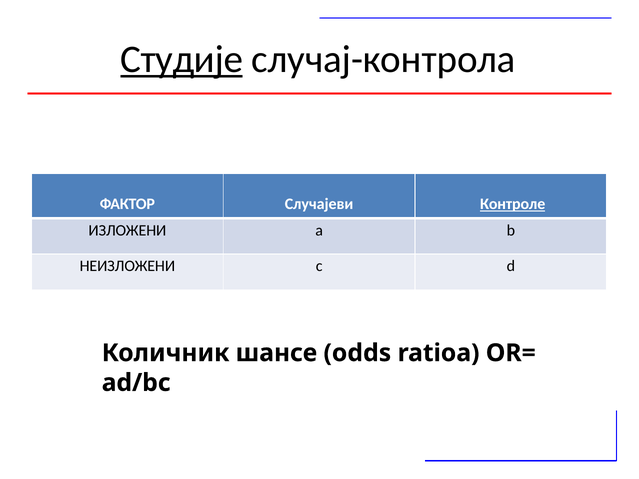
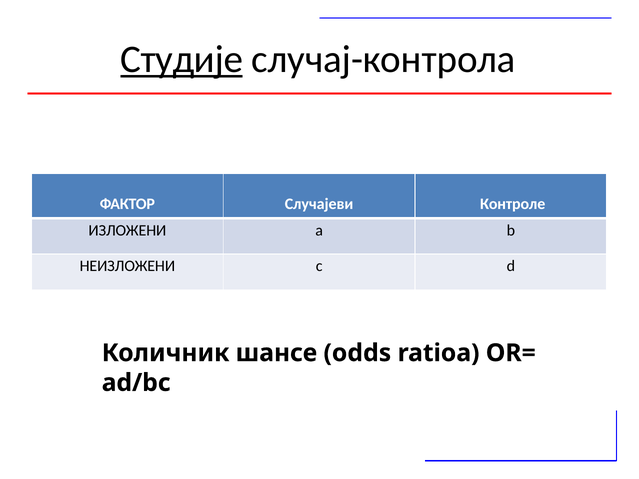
Контроле underline: present -> none
